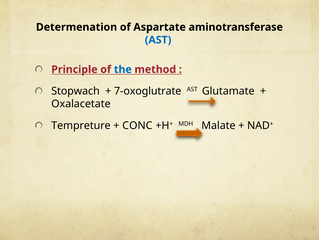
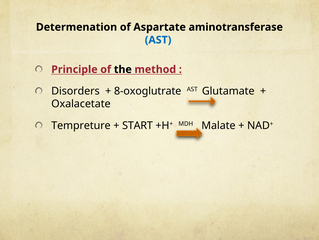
the colour: blue -> black
Stopwach: Stopwach -> Disorders
7-oxoglutrate: 7-oxoglutrate -> 8-oxoglutrate
CONC: CONC -> START
